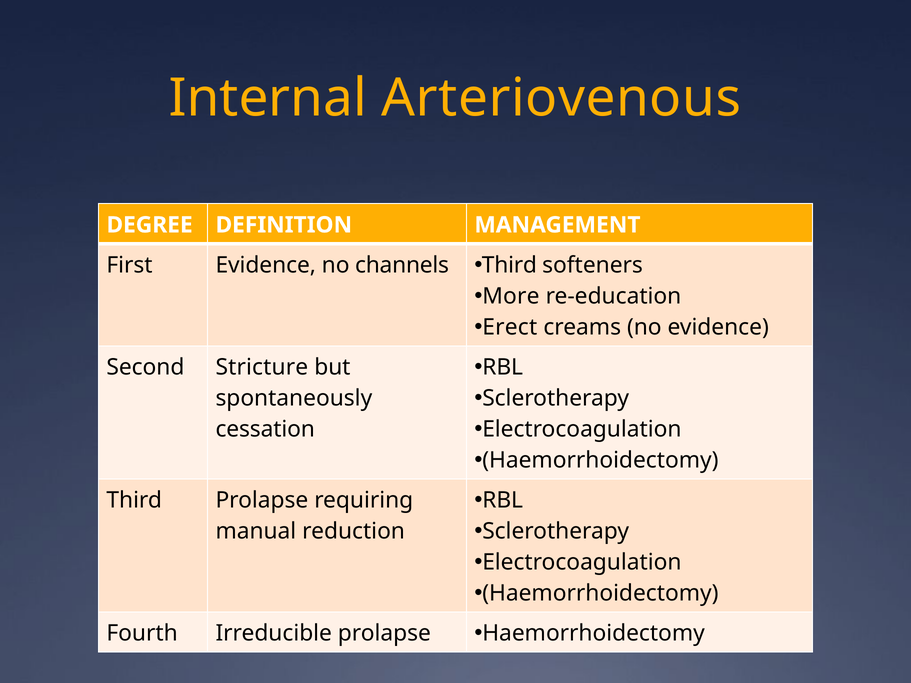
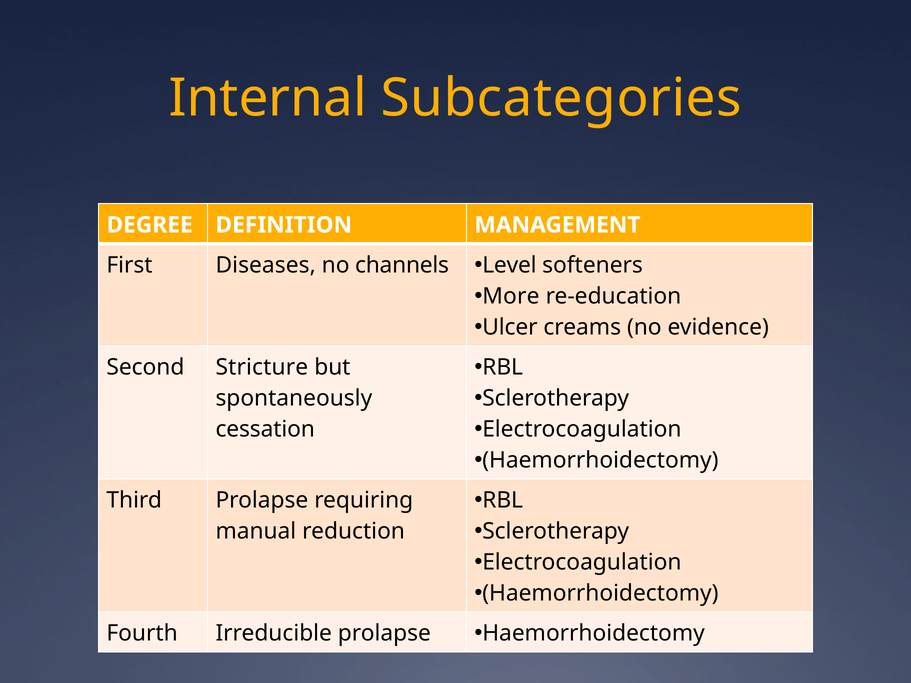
Arteriovenous: Arteriovenous -> Subcategories
First Evidence: Evidence -> Diseases
Third at (509, 265): Third -> Level
Erect: Erect -> Ulcer
